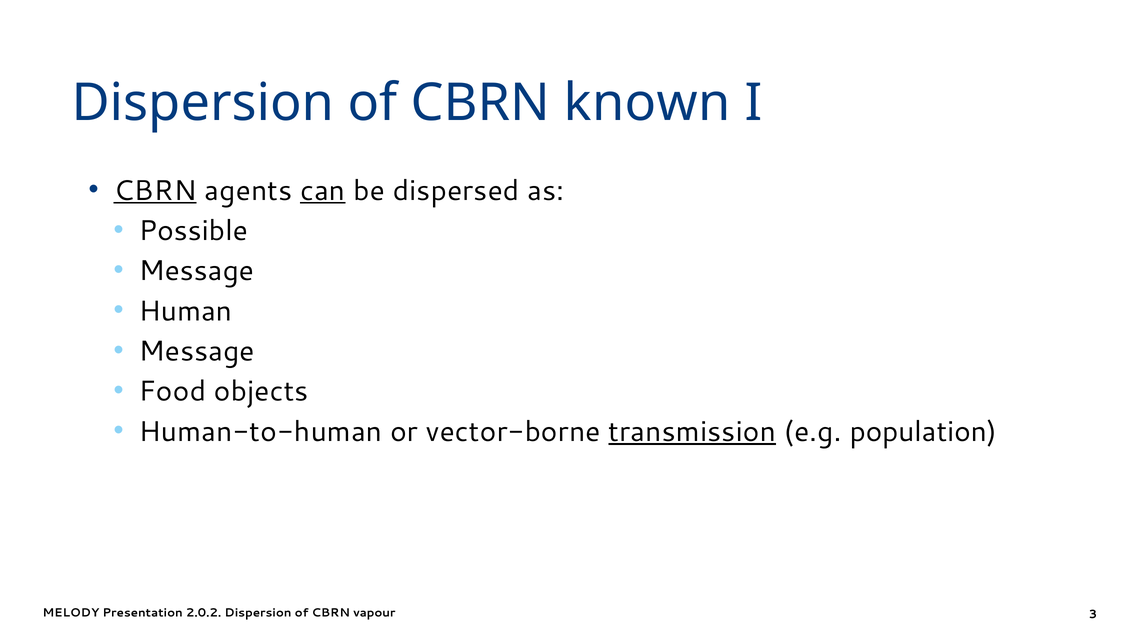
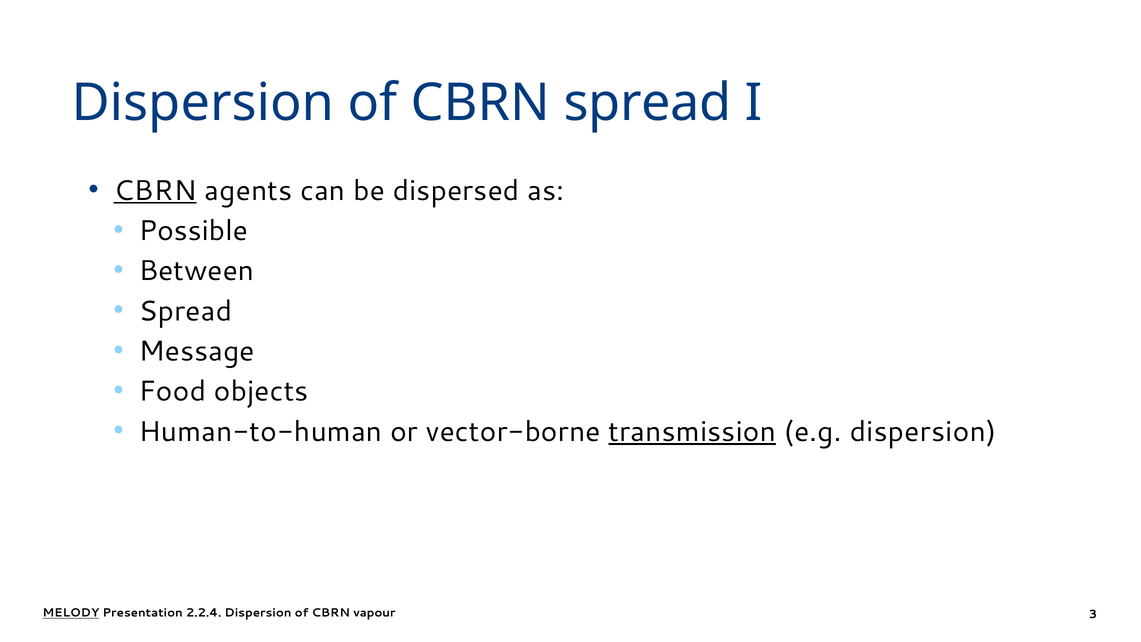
CBRN known: known -> spread
can underline: present -> none
Message at (196, 271): Message -> Between
Human at (185, 311): Human -> Spread
e.g population: population -> dispersion
MELODY underline: none -> present
2.0.2: 2.0.2 -> 2.2.4
